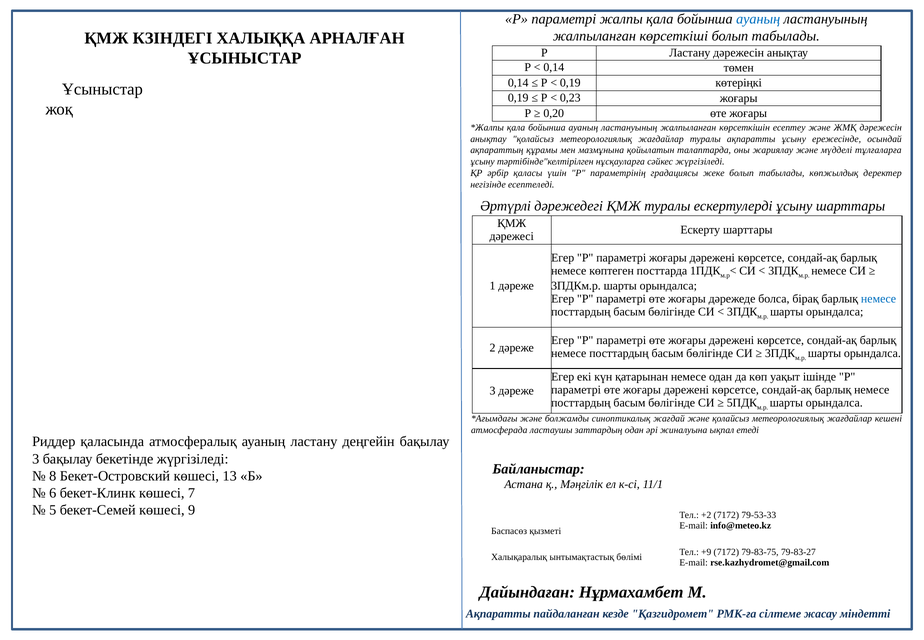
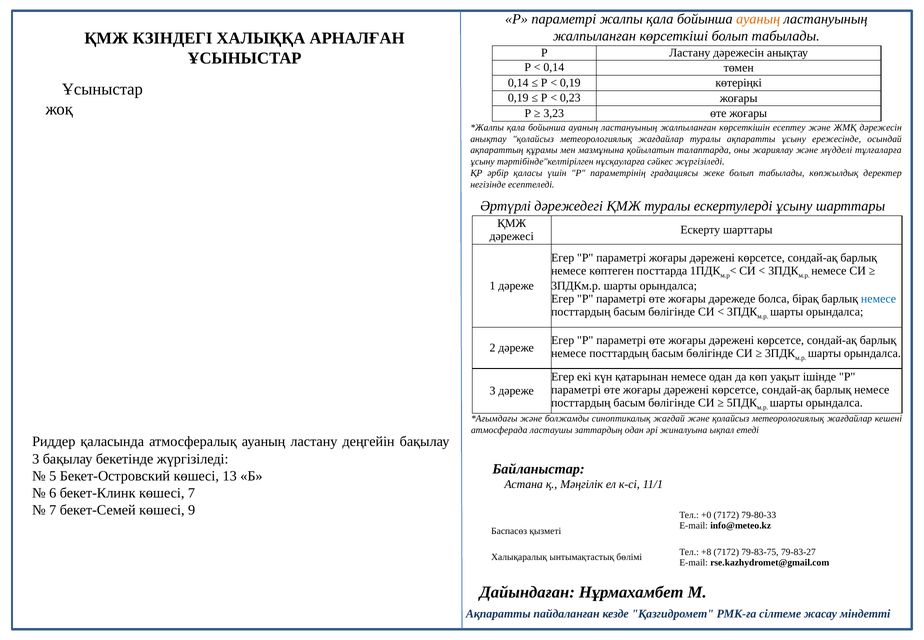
ауаның at (758, 19) colour: blue -> orange
0,20: 0,20 -> 3,23
8: 8 -> 5
5 at (53, 510): 5 -> 7
+2: +2 -> +0
79-53-33: 79-53-33 -> 79-80-33
+9: +9 -> +8
